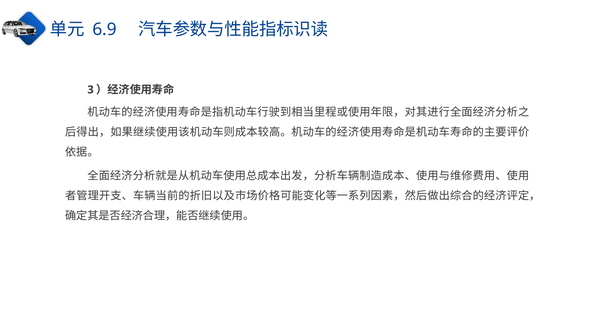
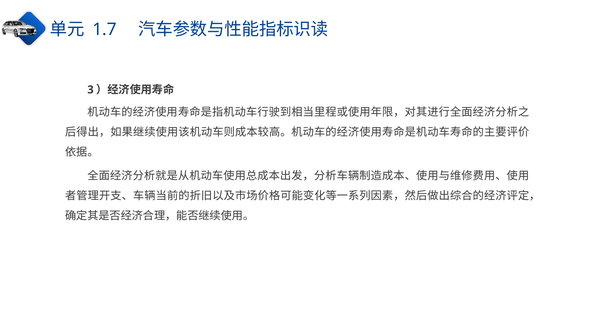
6.9: 6.9 -> 1.7
